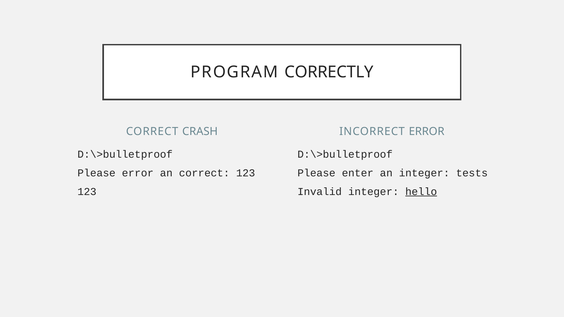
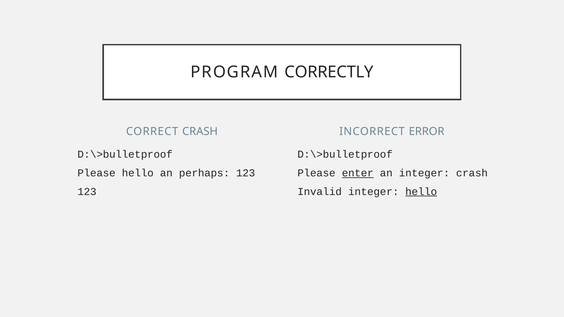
Please error: error -> hello
an correct: correct -> perhaps
enter underline: none -> present
integer tests: tests -> crash
